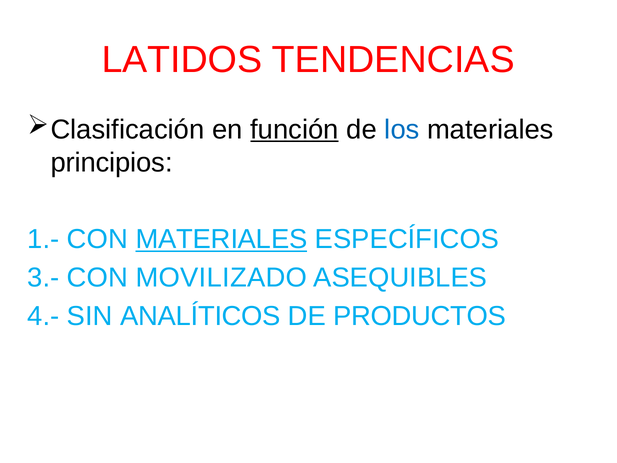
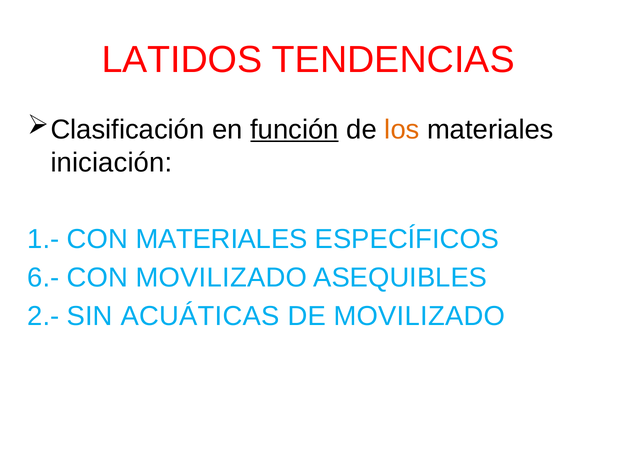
los colour: blue -> orange
principios: principios -> iniciación
MATERIALES at (221, 239) underline: present -> none
3.-: 3.- -> 6.-
4.-: 4.- -> 2.-
ANALÍTICOS: ANALÍTICOS -> ACUÁTICAS
DE PRODUCTOS: PRODUCTOS -> MOVILIZADO
